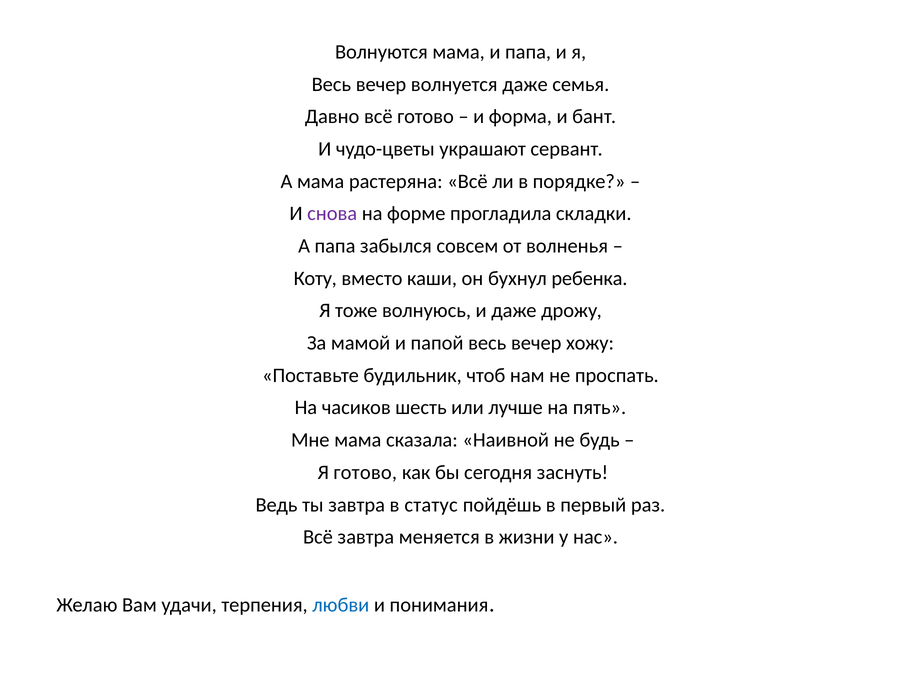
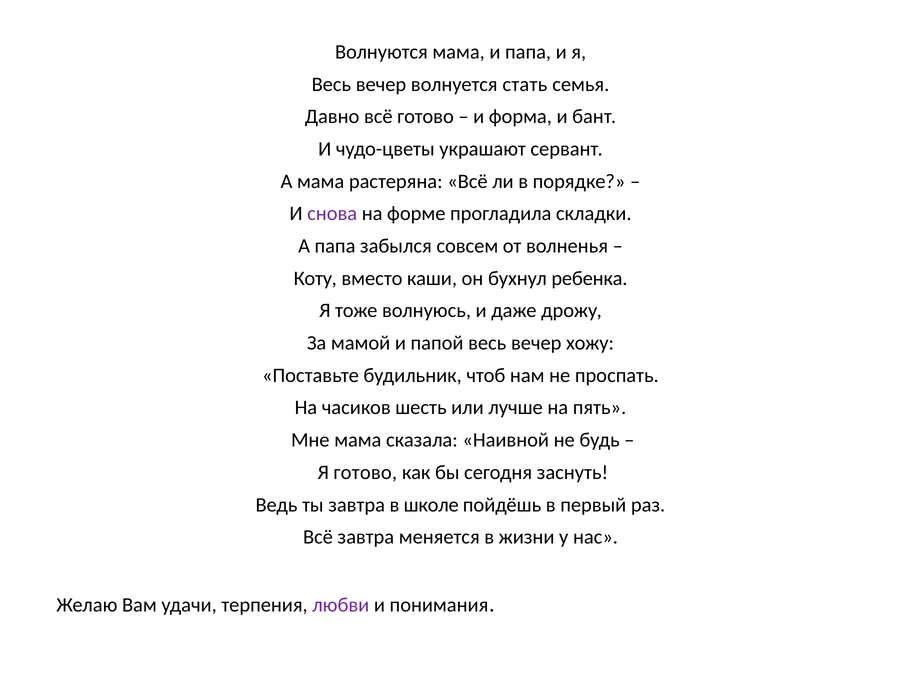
волнуется даже: даже -> стать
статус: статус -> школе
любви colour: blue -> purple
